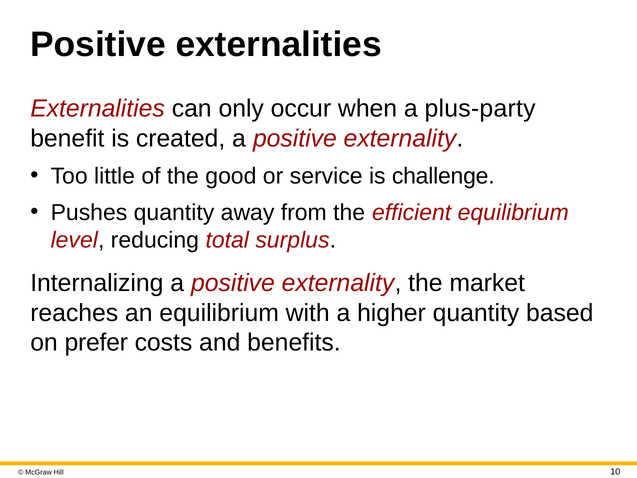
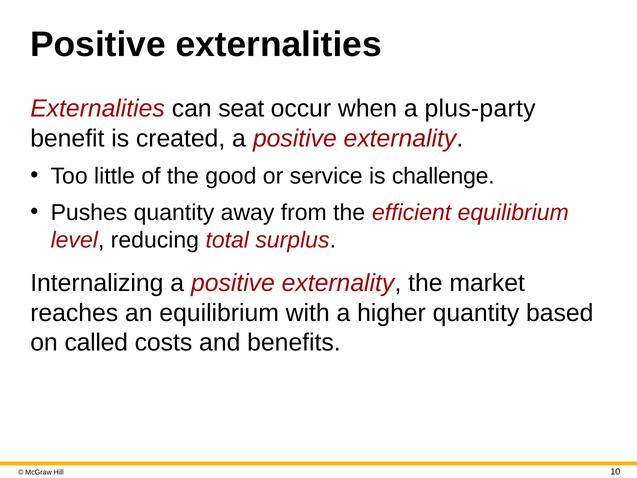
only: only -> seat
prefer: prefer -> called
